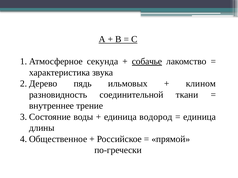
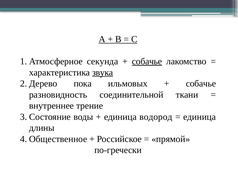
звука underline: none -> present
пядь: пядь -> пока
клином at (201, 84): клином -> собачье
